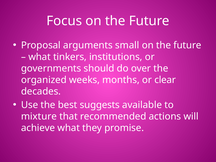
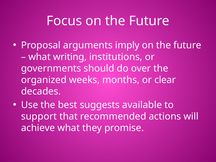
small: small -> imply
tinkers: tinkers -> writing
mixture: mixture -> support
